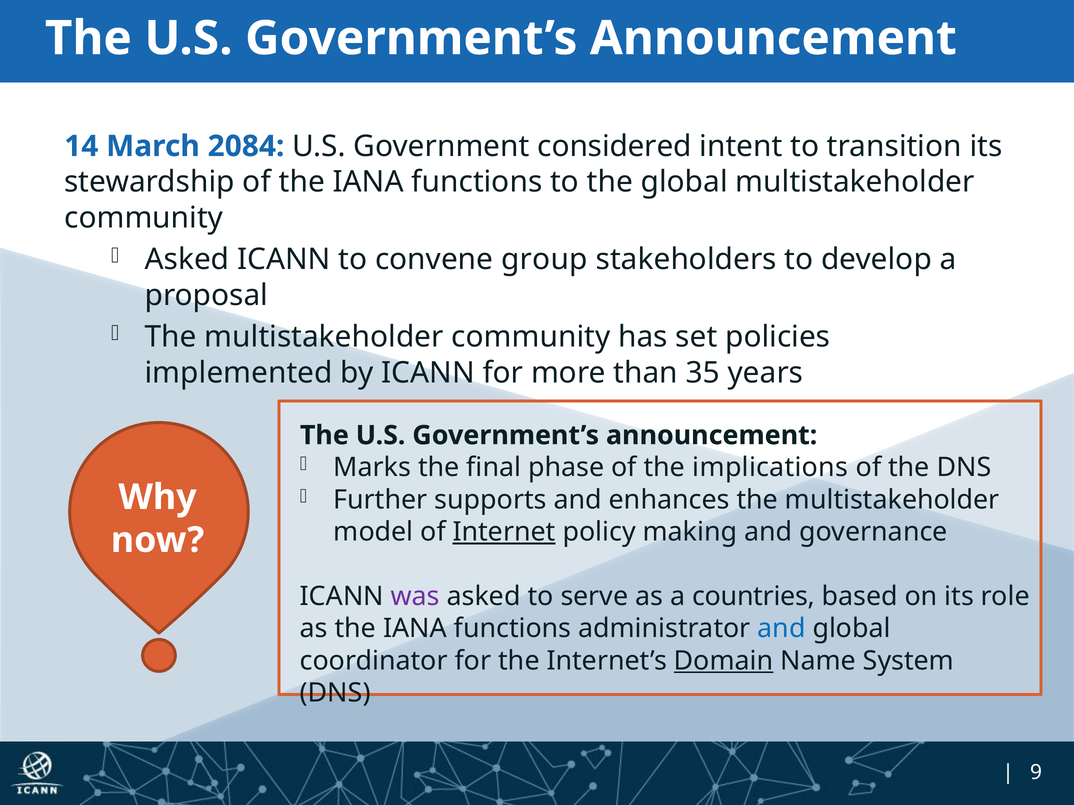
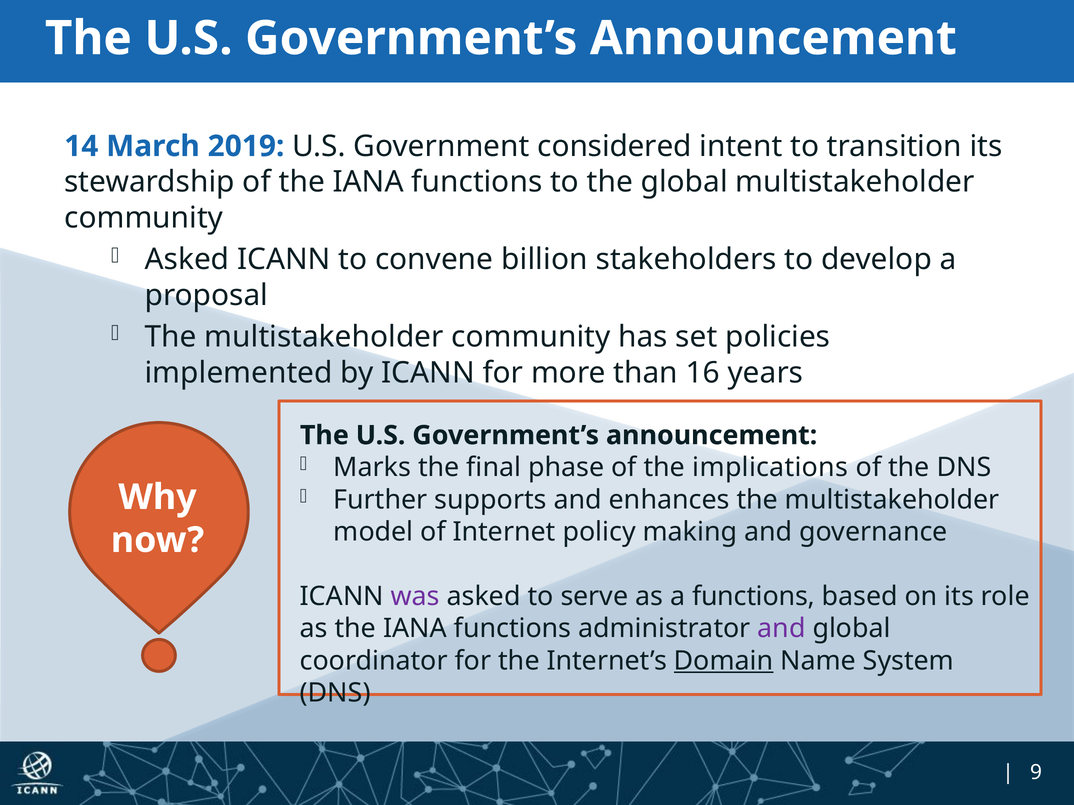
2084: 2084 -> 2019
group: group -> billion
35: 35 -> 16
Internet underline: present -> none
a countries: countries -> functions
and at (781, 629) colour: blue -> purple
